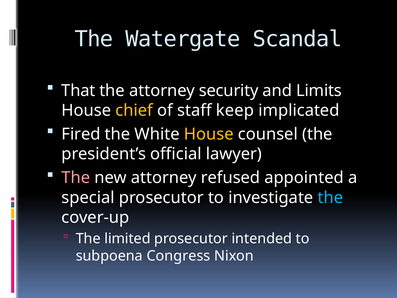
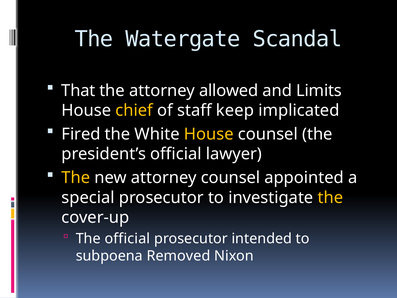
security: security -> allowed
The at (76, 178) colour: pink -> yellow
attorney refused: refused -> counsel
the at (330, 197) colour: light blue -> yellow
The limited: limited -> official
Congress: Congress -> Removed
